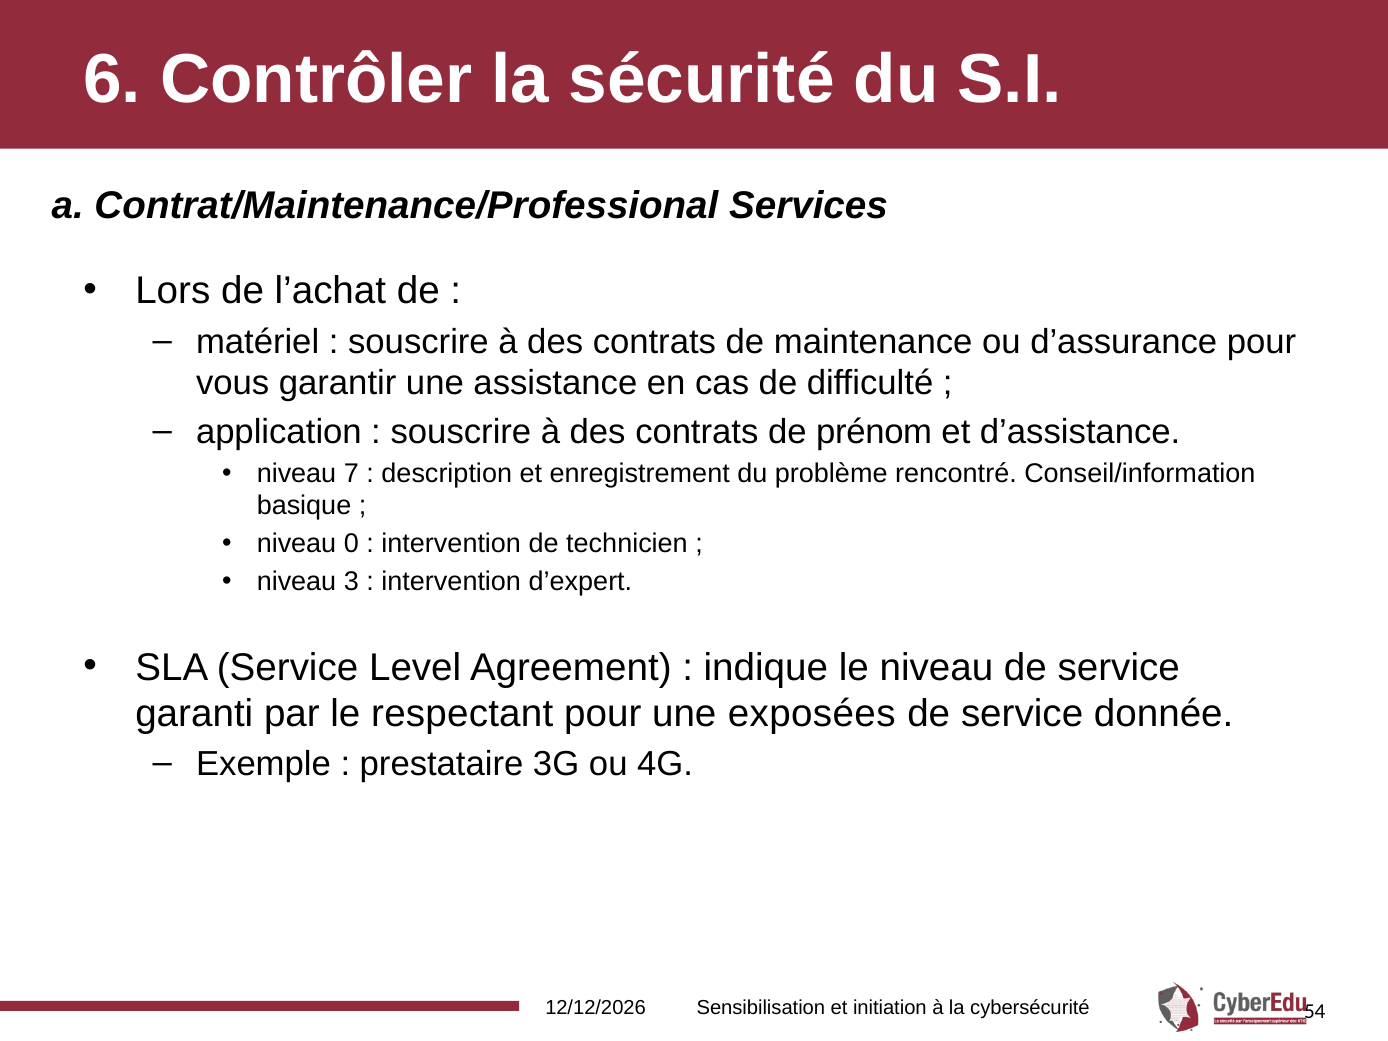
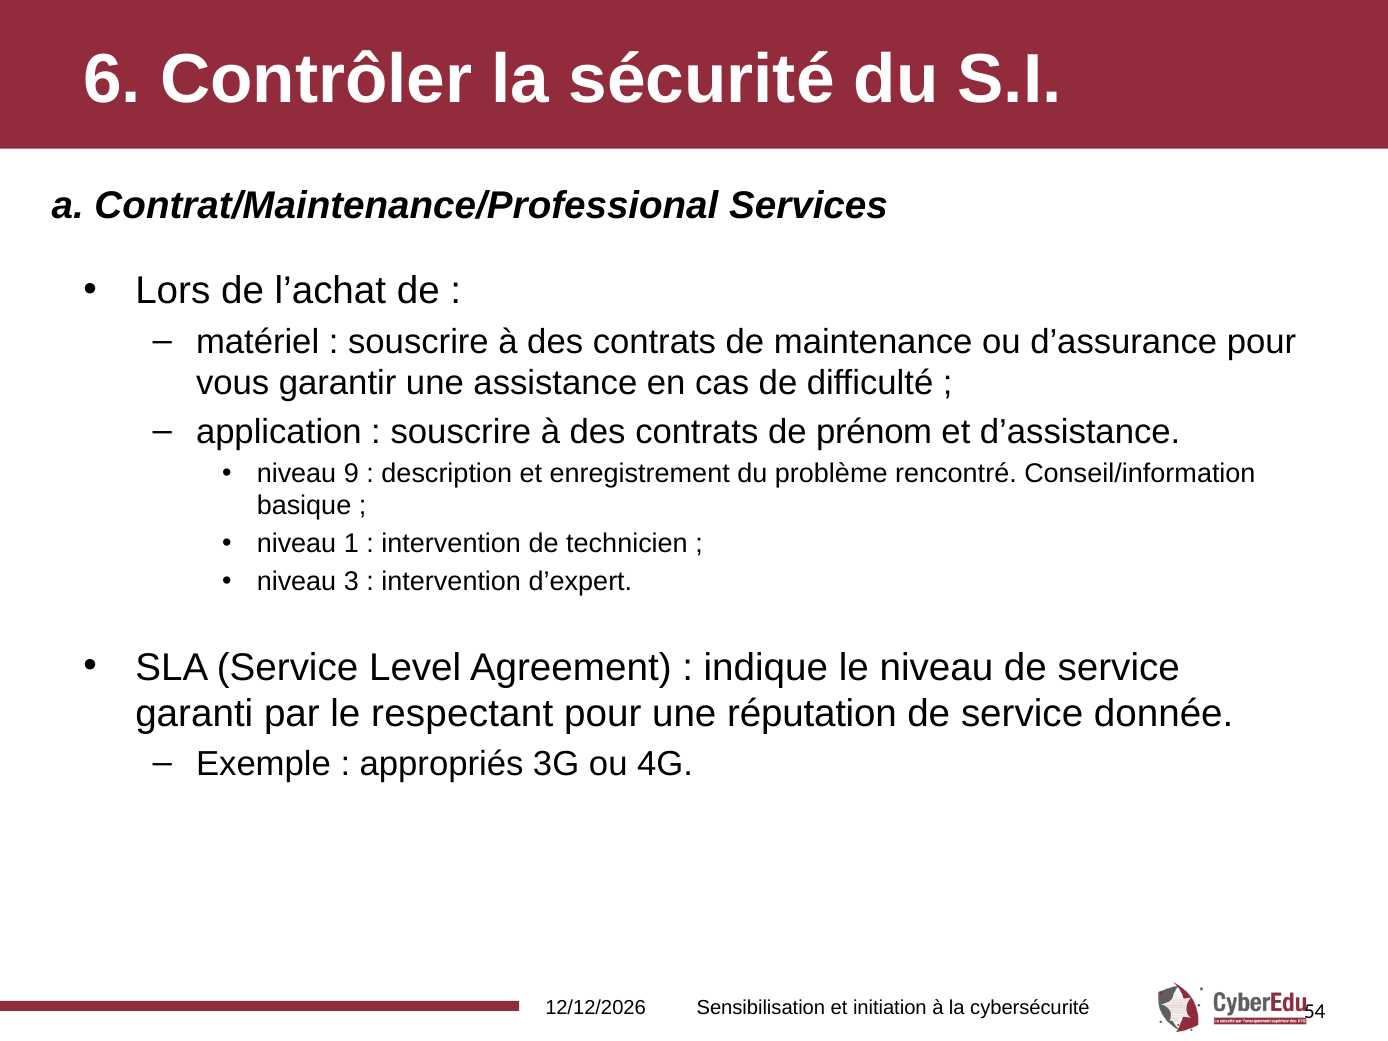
7: 7 -> 9
0: 0 -> 1
exposées: exposées -> réputation
prestataire: prestataire -> appropriés
